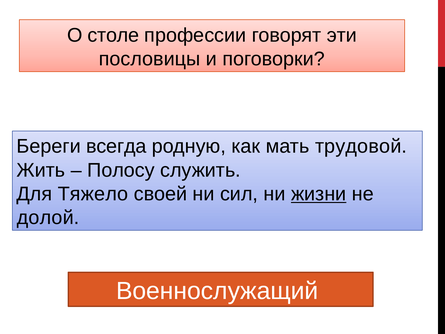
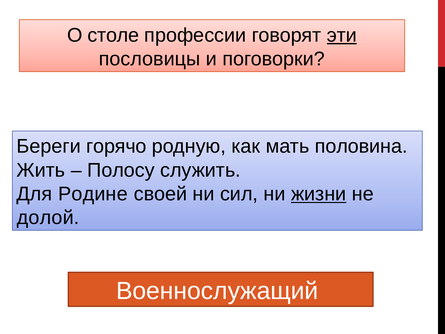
эти underline: none -> present
всегда: всегда -> горячо
трудовой: трудовой -> половина
Тяжело: Тяжело -> Родине
